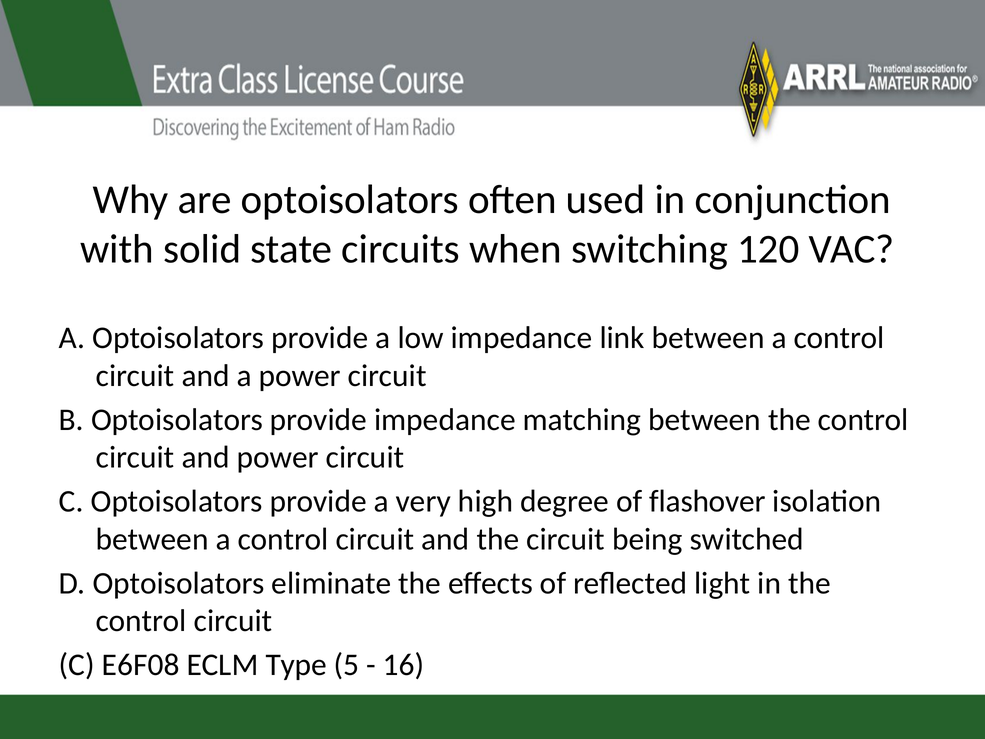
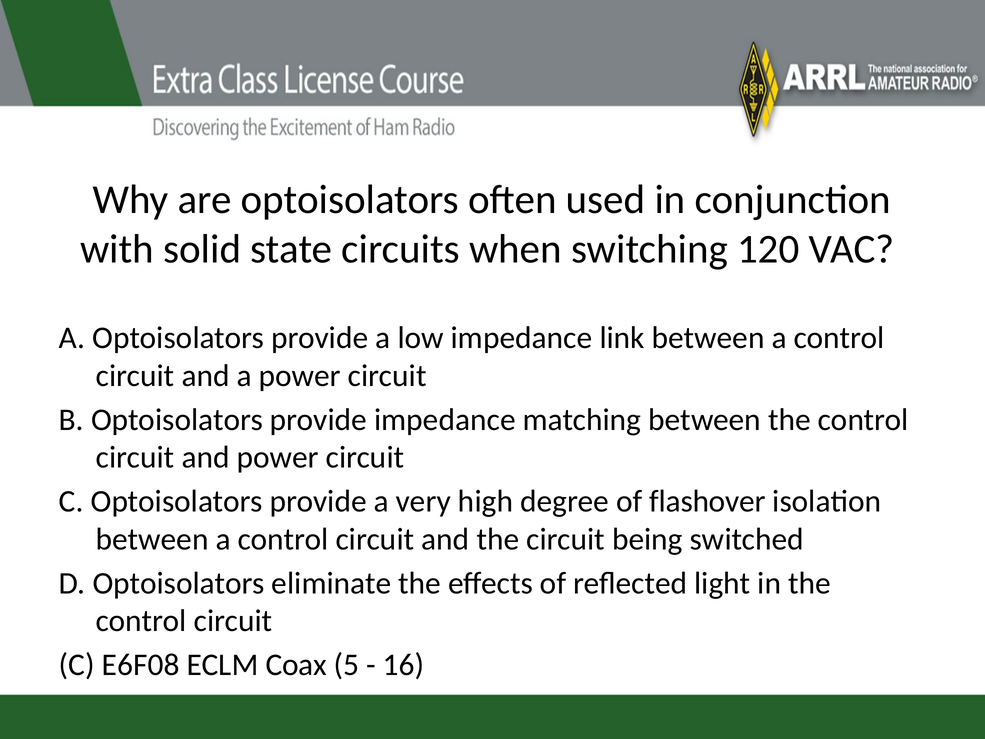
Type: Type -> Coax
